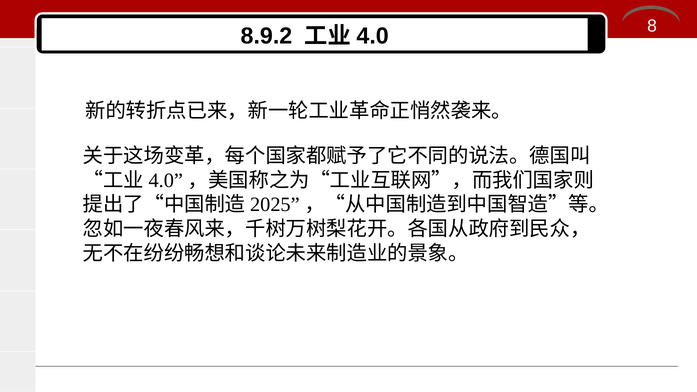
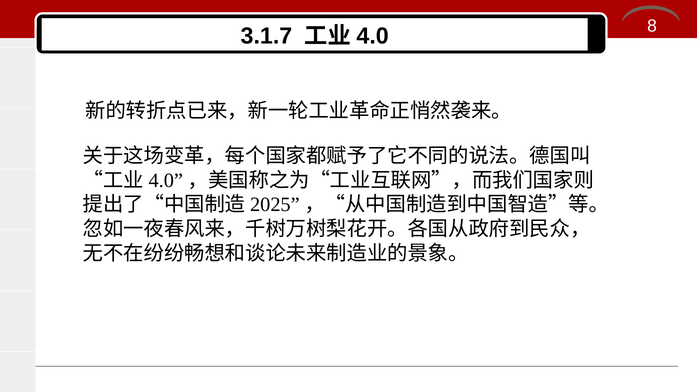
8.9.2: 8.9.2 -> 3.1.7
